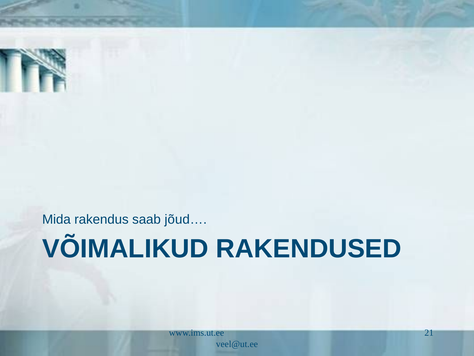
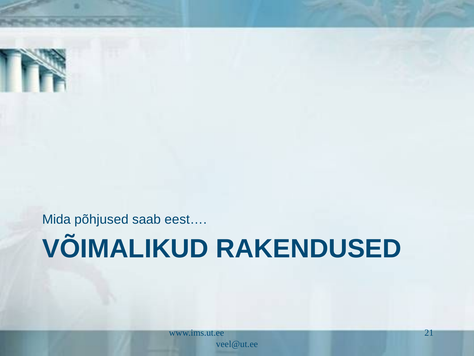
rakendus: rakendus -> põhjused
jõud…: jõud… -> eest…
